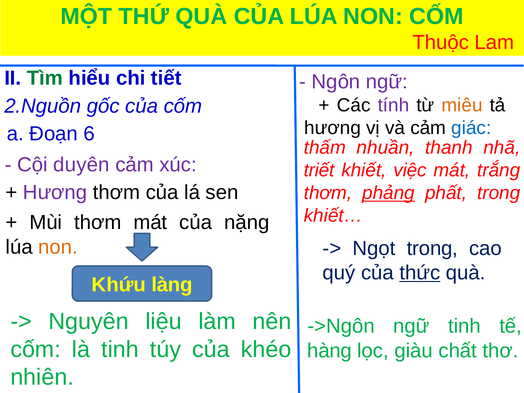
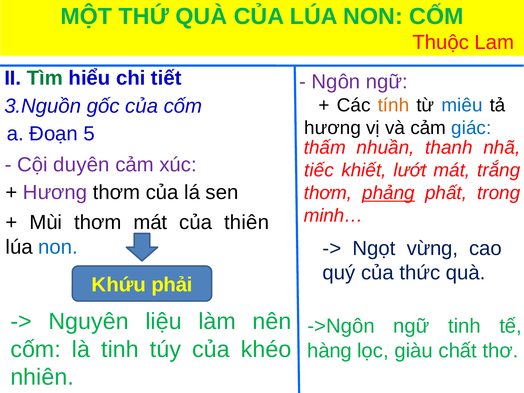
tính colour: purple -> orange
miêu colour: orange -> blue
2.Nguồn: 2.Nguồn -> 3.Nguồn
6: 6 -> 5
triết: triết -> tiếc
việc: việc -> lướt
khiết…: khiết… -> minh…
nặng: nặng -> thiên
non at (58, 247) colour: orange -> blue
Ngọt trong: trong -> vừng
thức underline: present -> none
làng: làng -> phải
